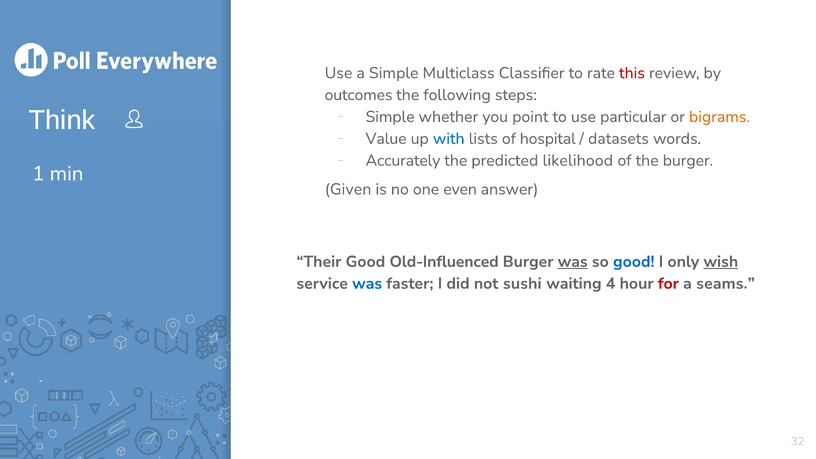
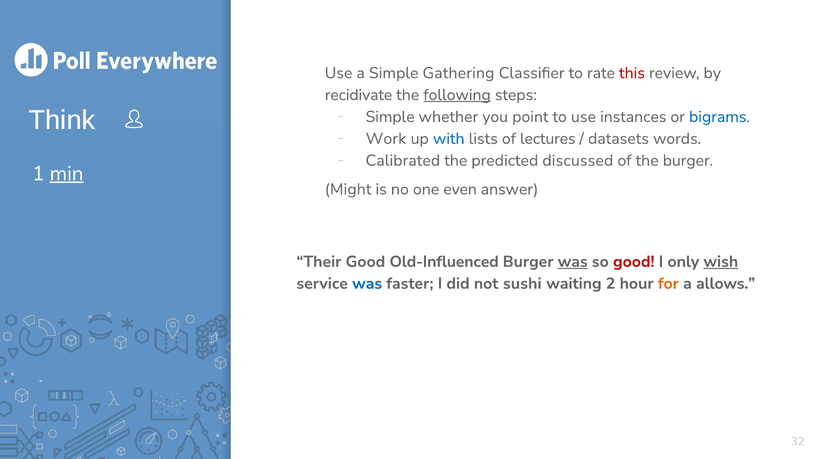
Multiclass: Multiclass -> Gathering
outcomes: outcomes -> recidivate
following underline: none -> present
particular: particular -> instances
bigrams colour: orange -> blue
Value: Value -> Work
hospital: hospital -> lectures
Accurately: Accurately -> Calibrated
likelihood: likelihood -> discussed
min underline: none -> present
Given: Given -> Might
good at (634, 262) colour: blue -> red
4: 4 -> 2
for colour: red -> orange
seams: seams -> allows
